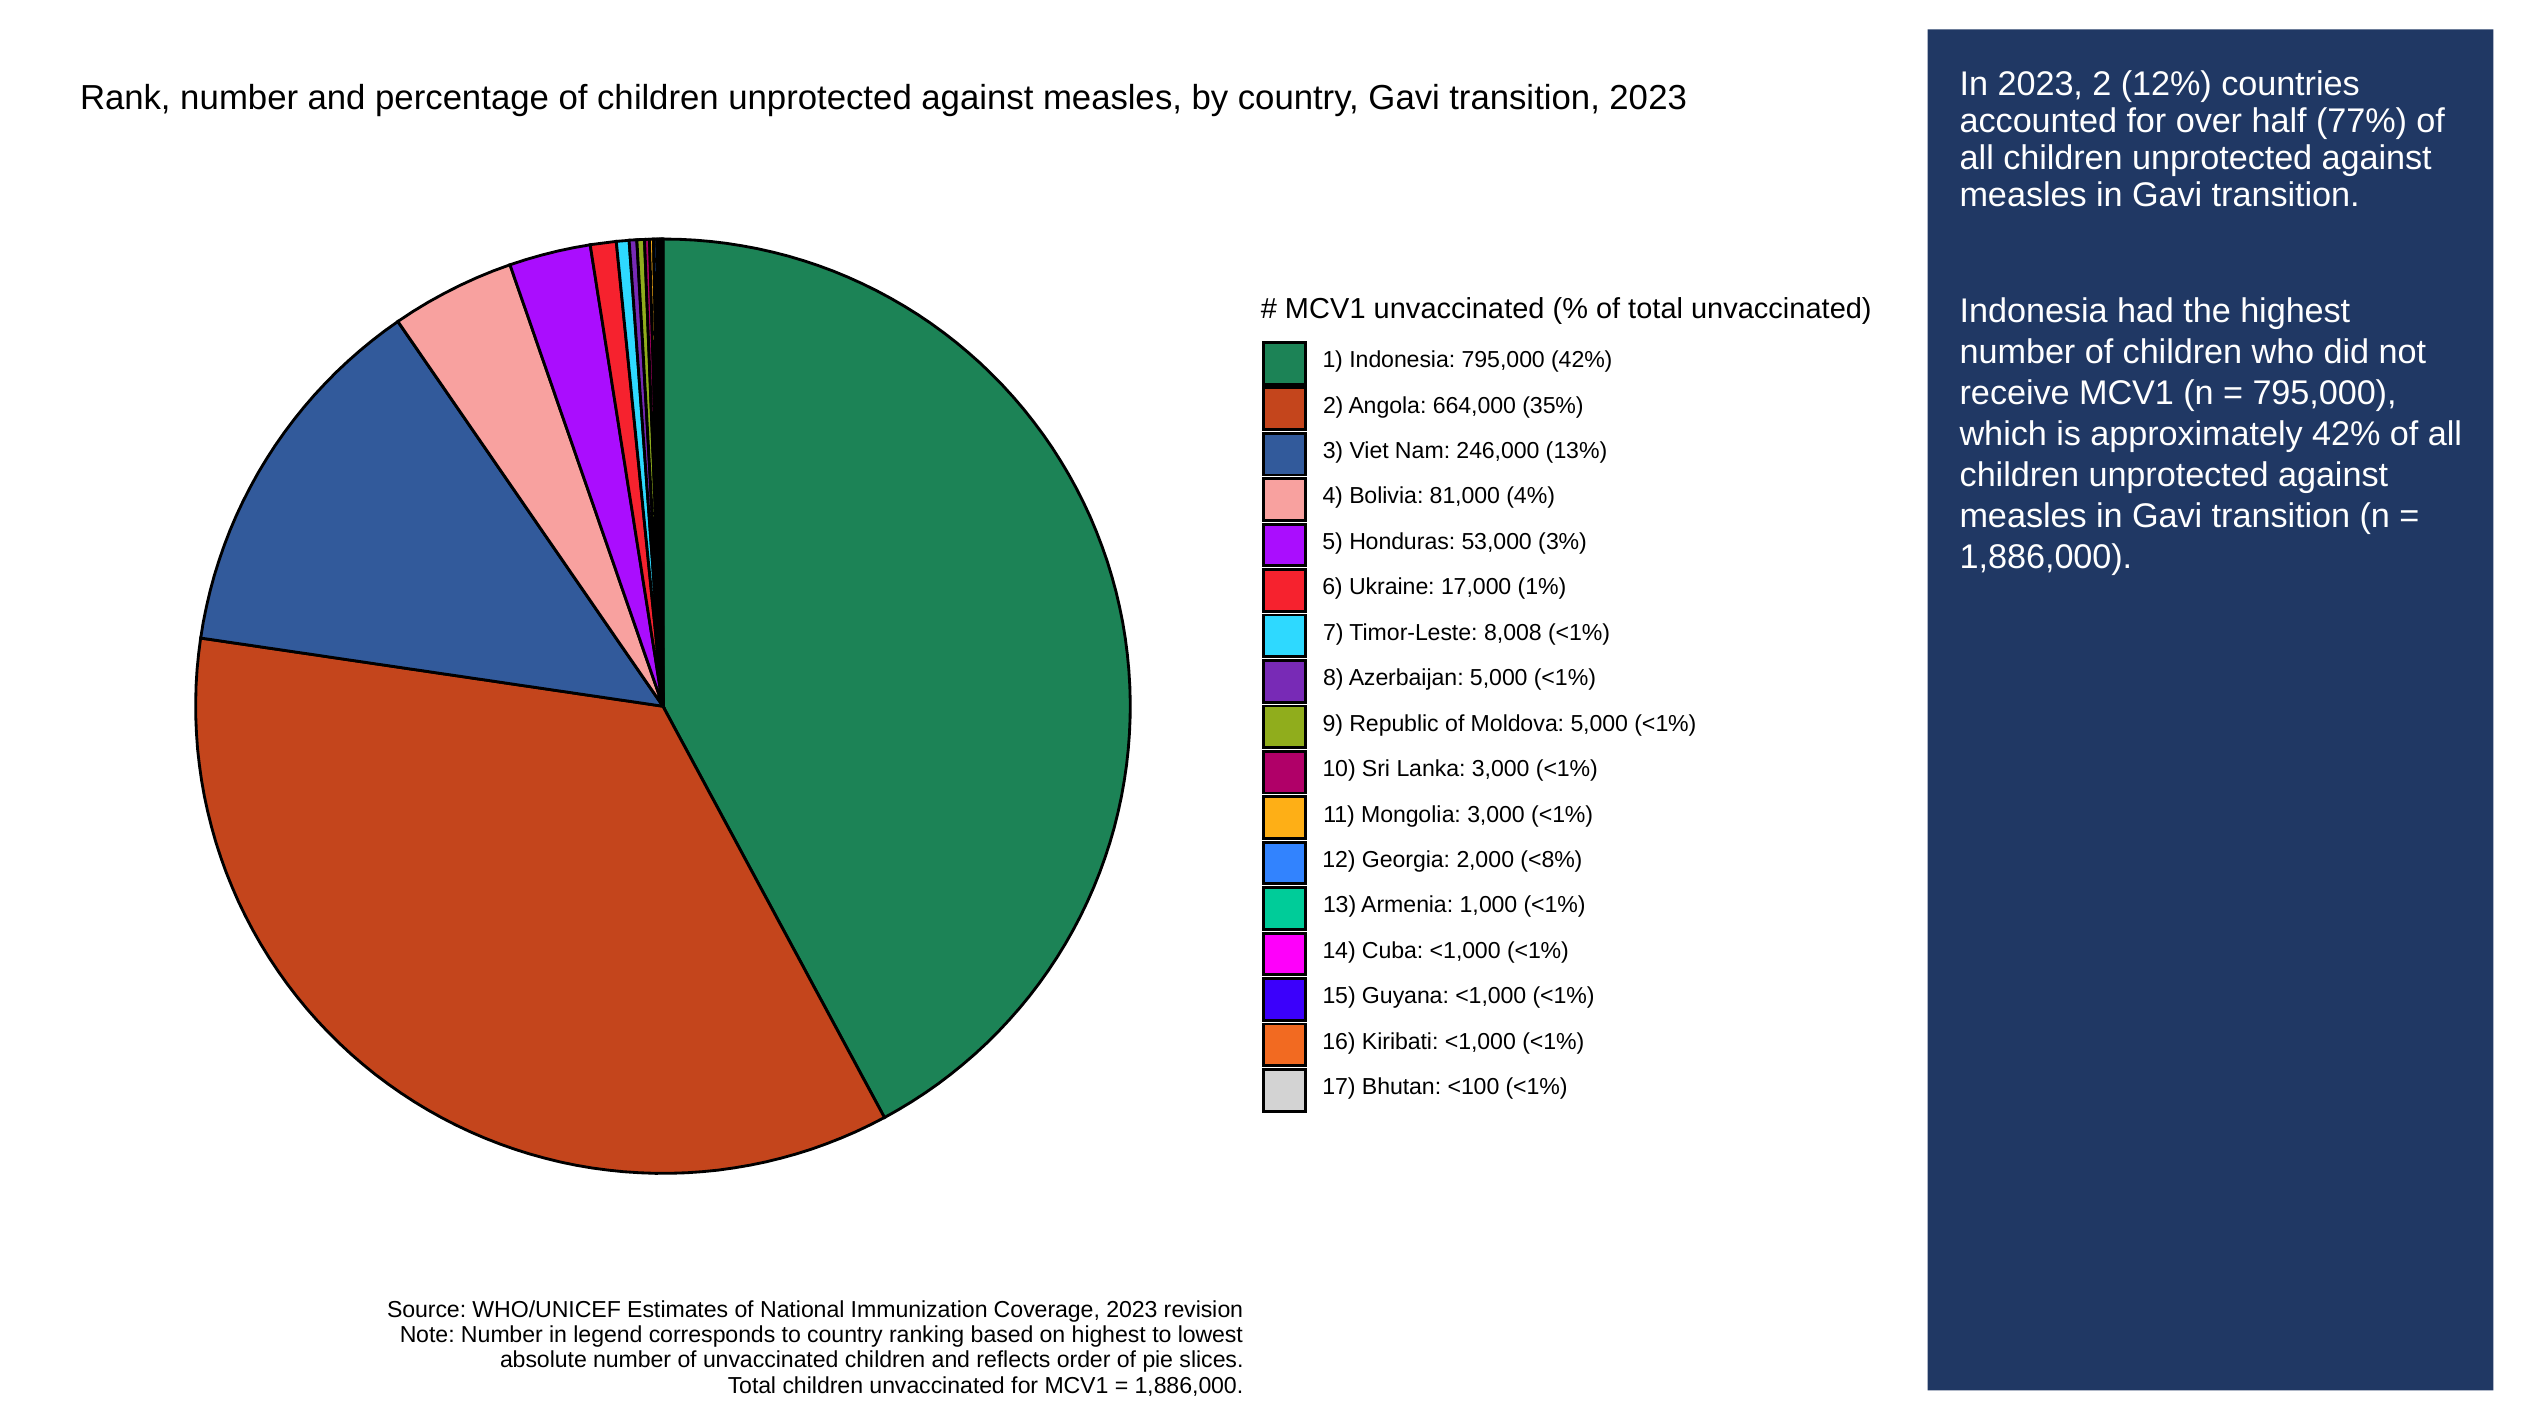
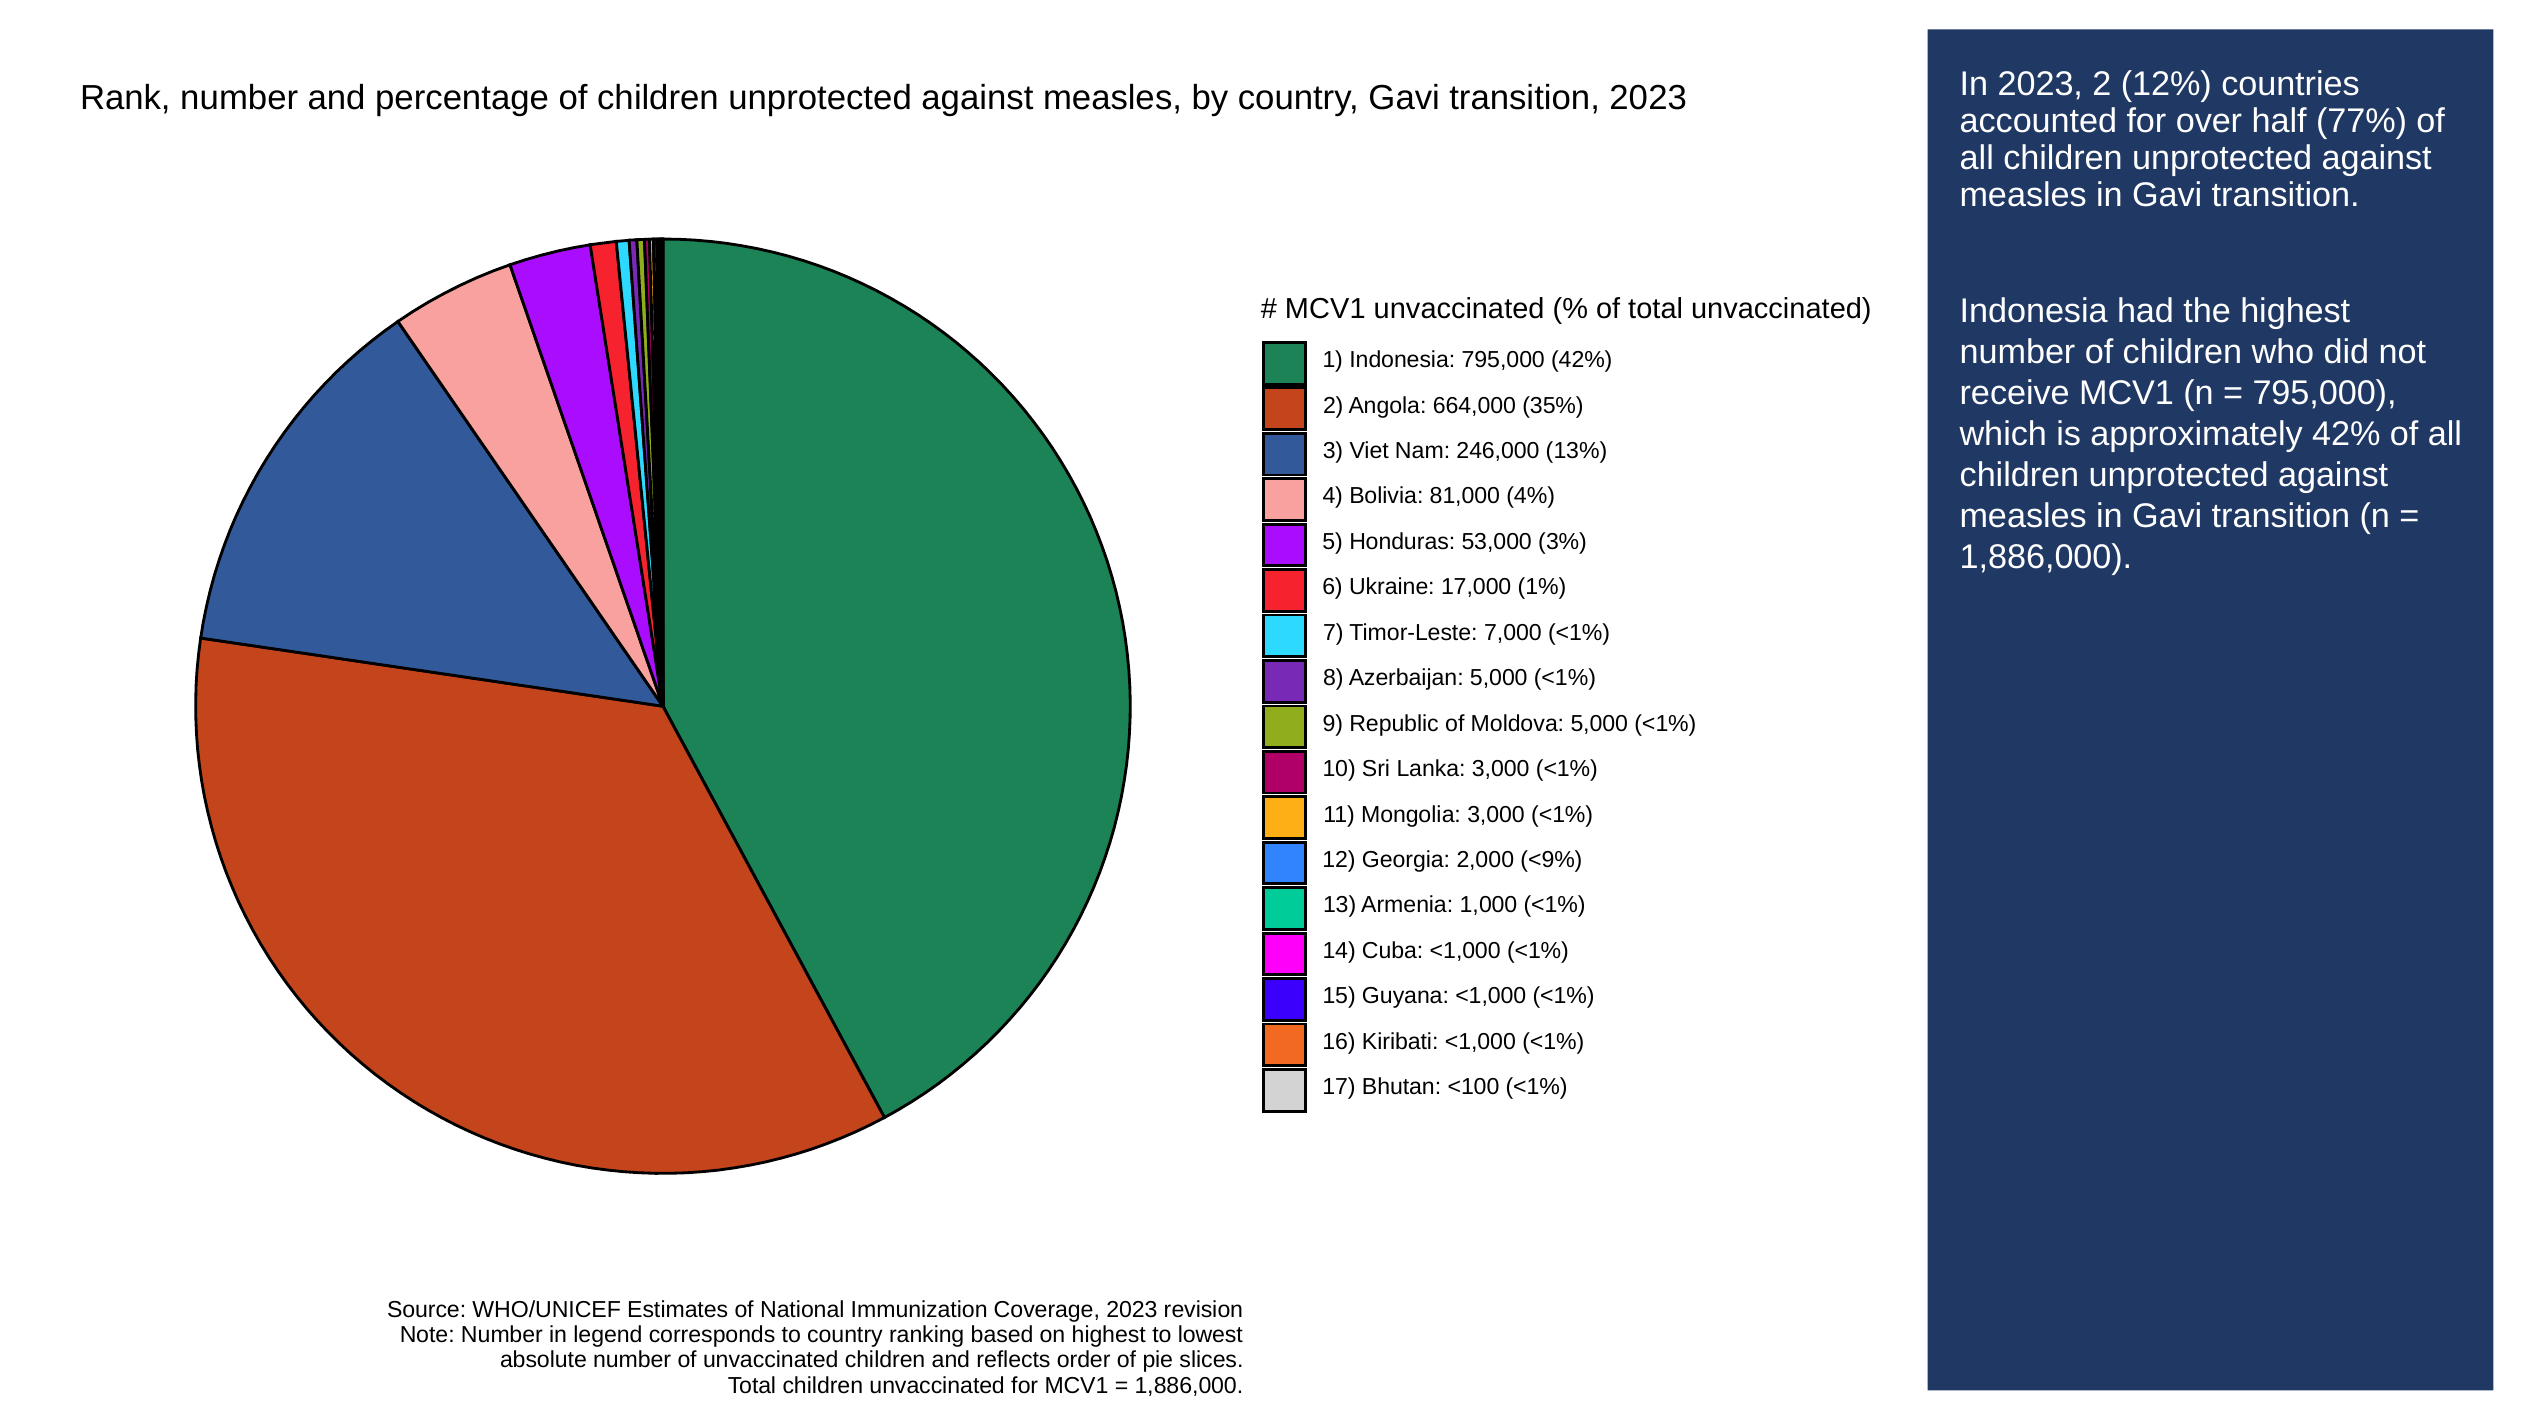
8,008: 8,008 -> 7,000
<8%: <8% -> <9%
